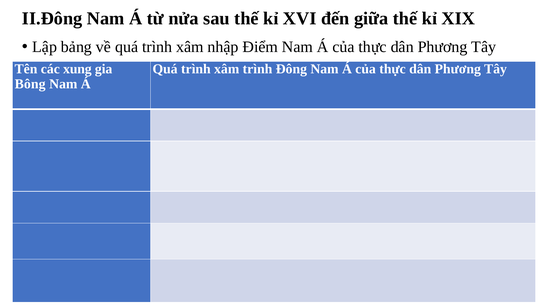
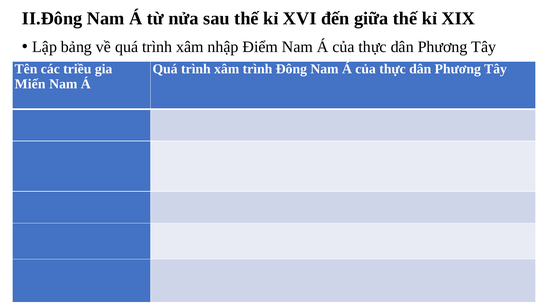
xung: xung -> triều
Bông: Bông -> Miến
